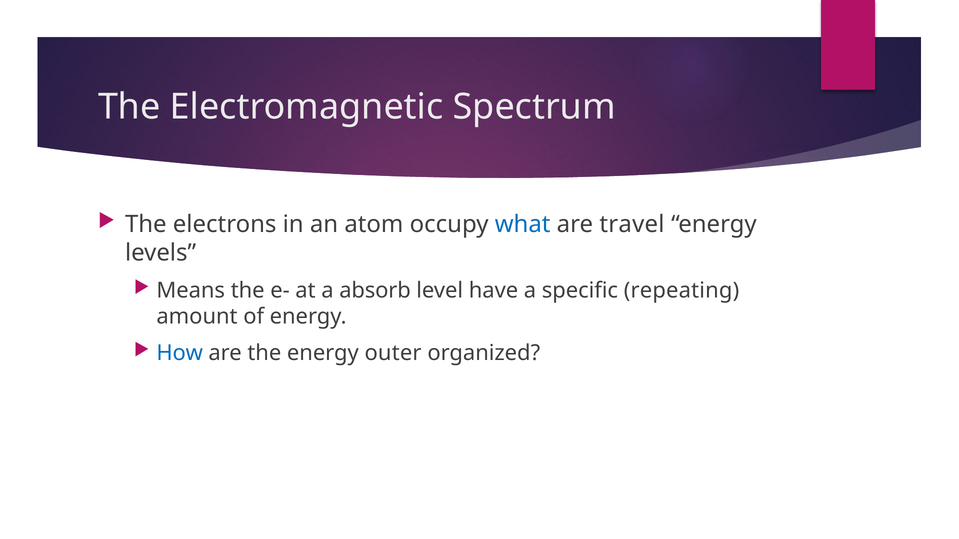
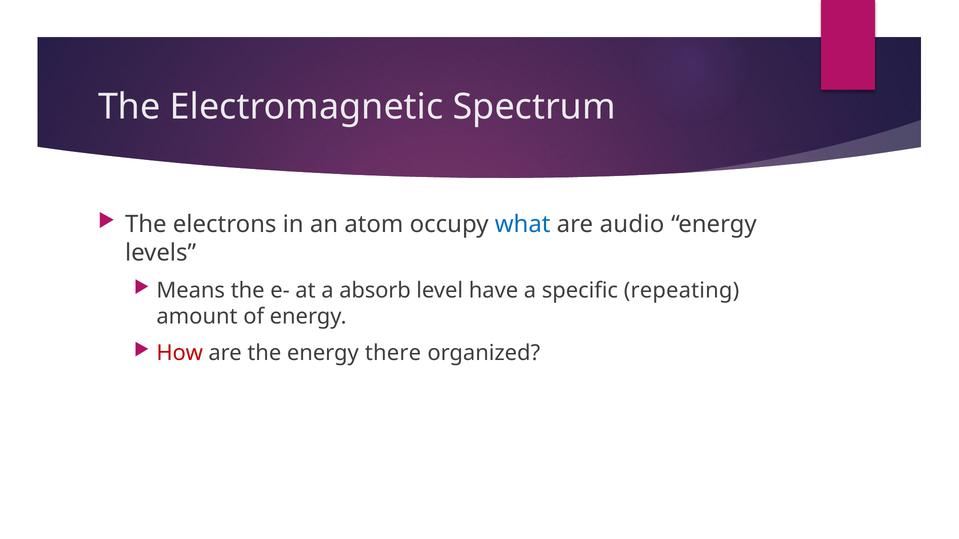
travel: travel -> audio
How colour: blue -> red
outer: outer -> there
